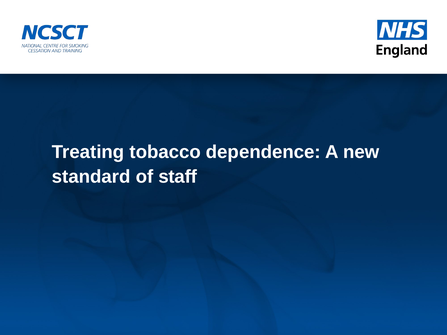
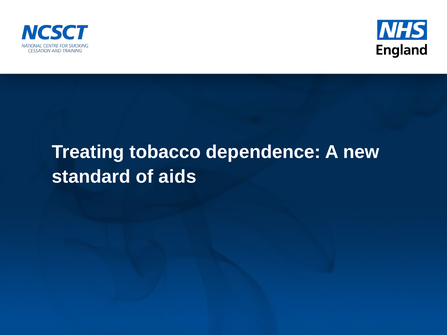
staff: staff -> aids
